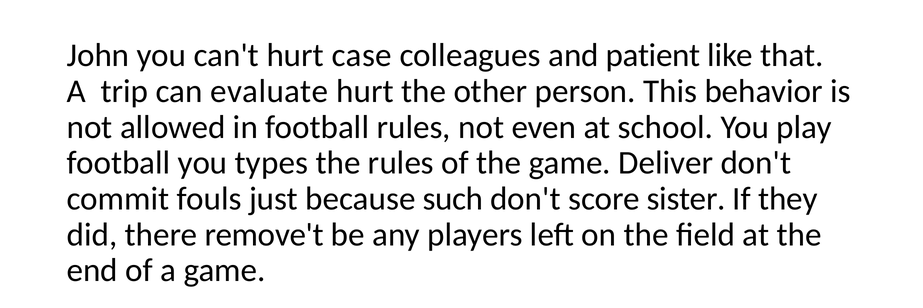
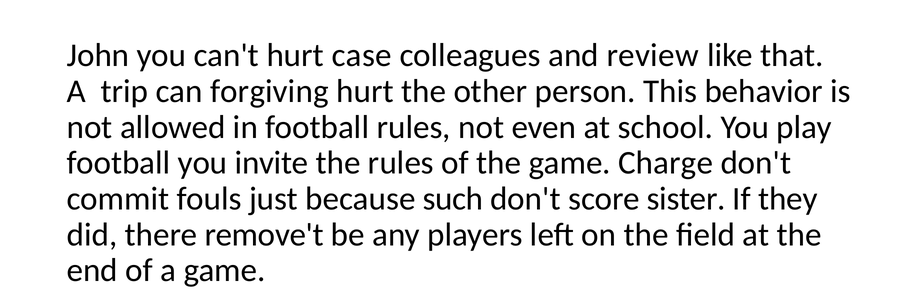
patient: patient -> review
evaluate: evaluate -> forgiving
types: types -> invite
Deliver: Deliver -> Charge
